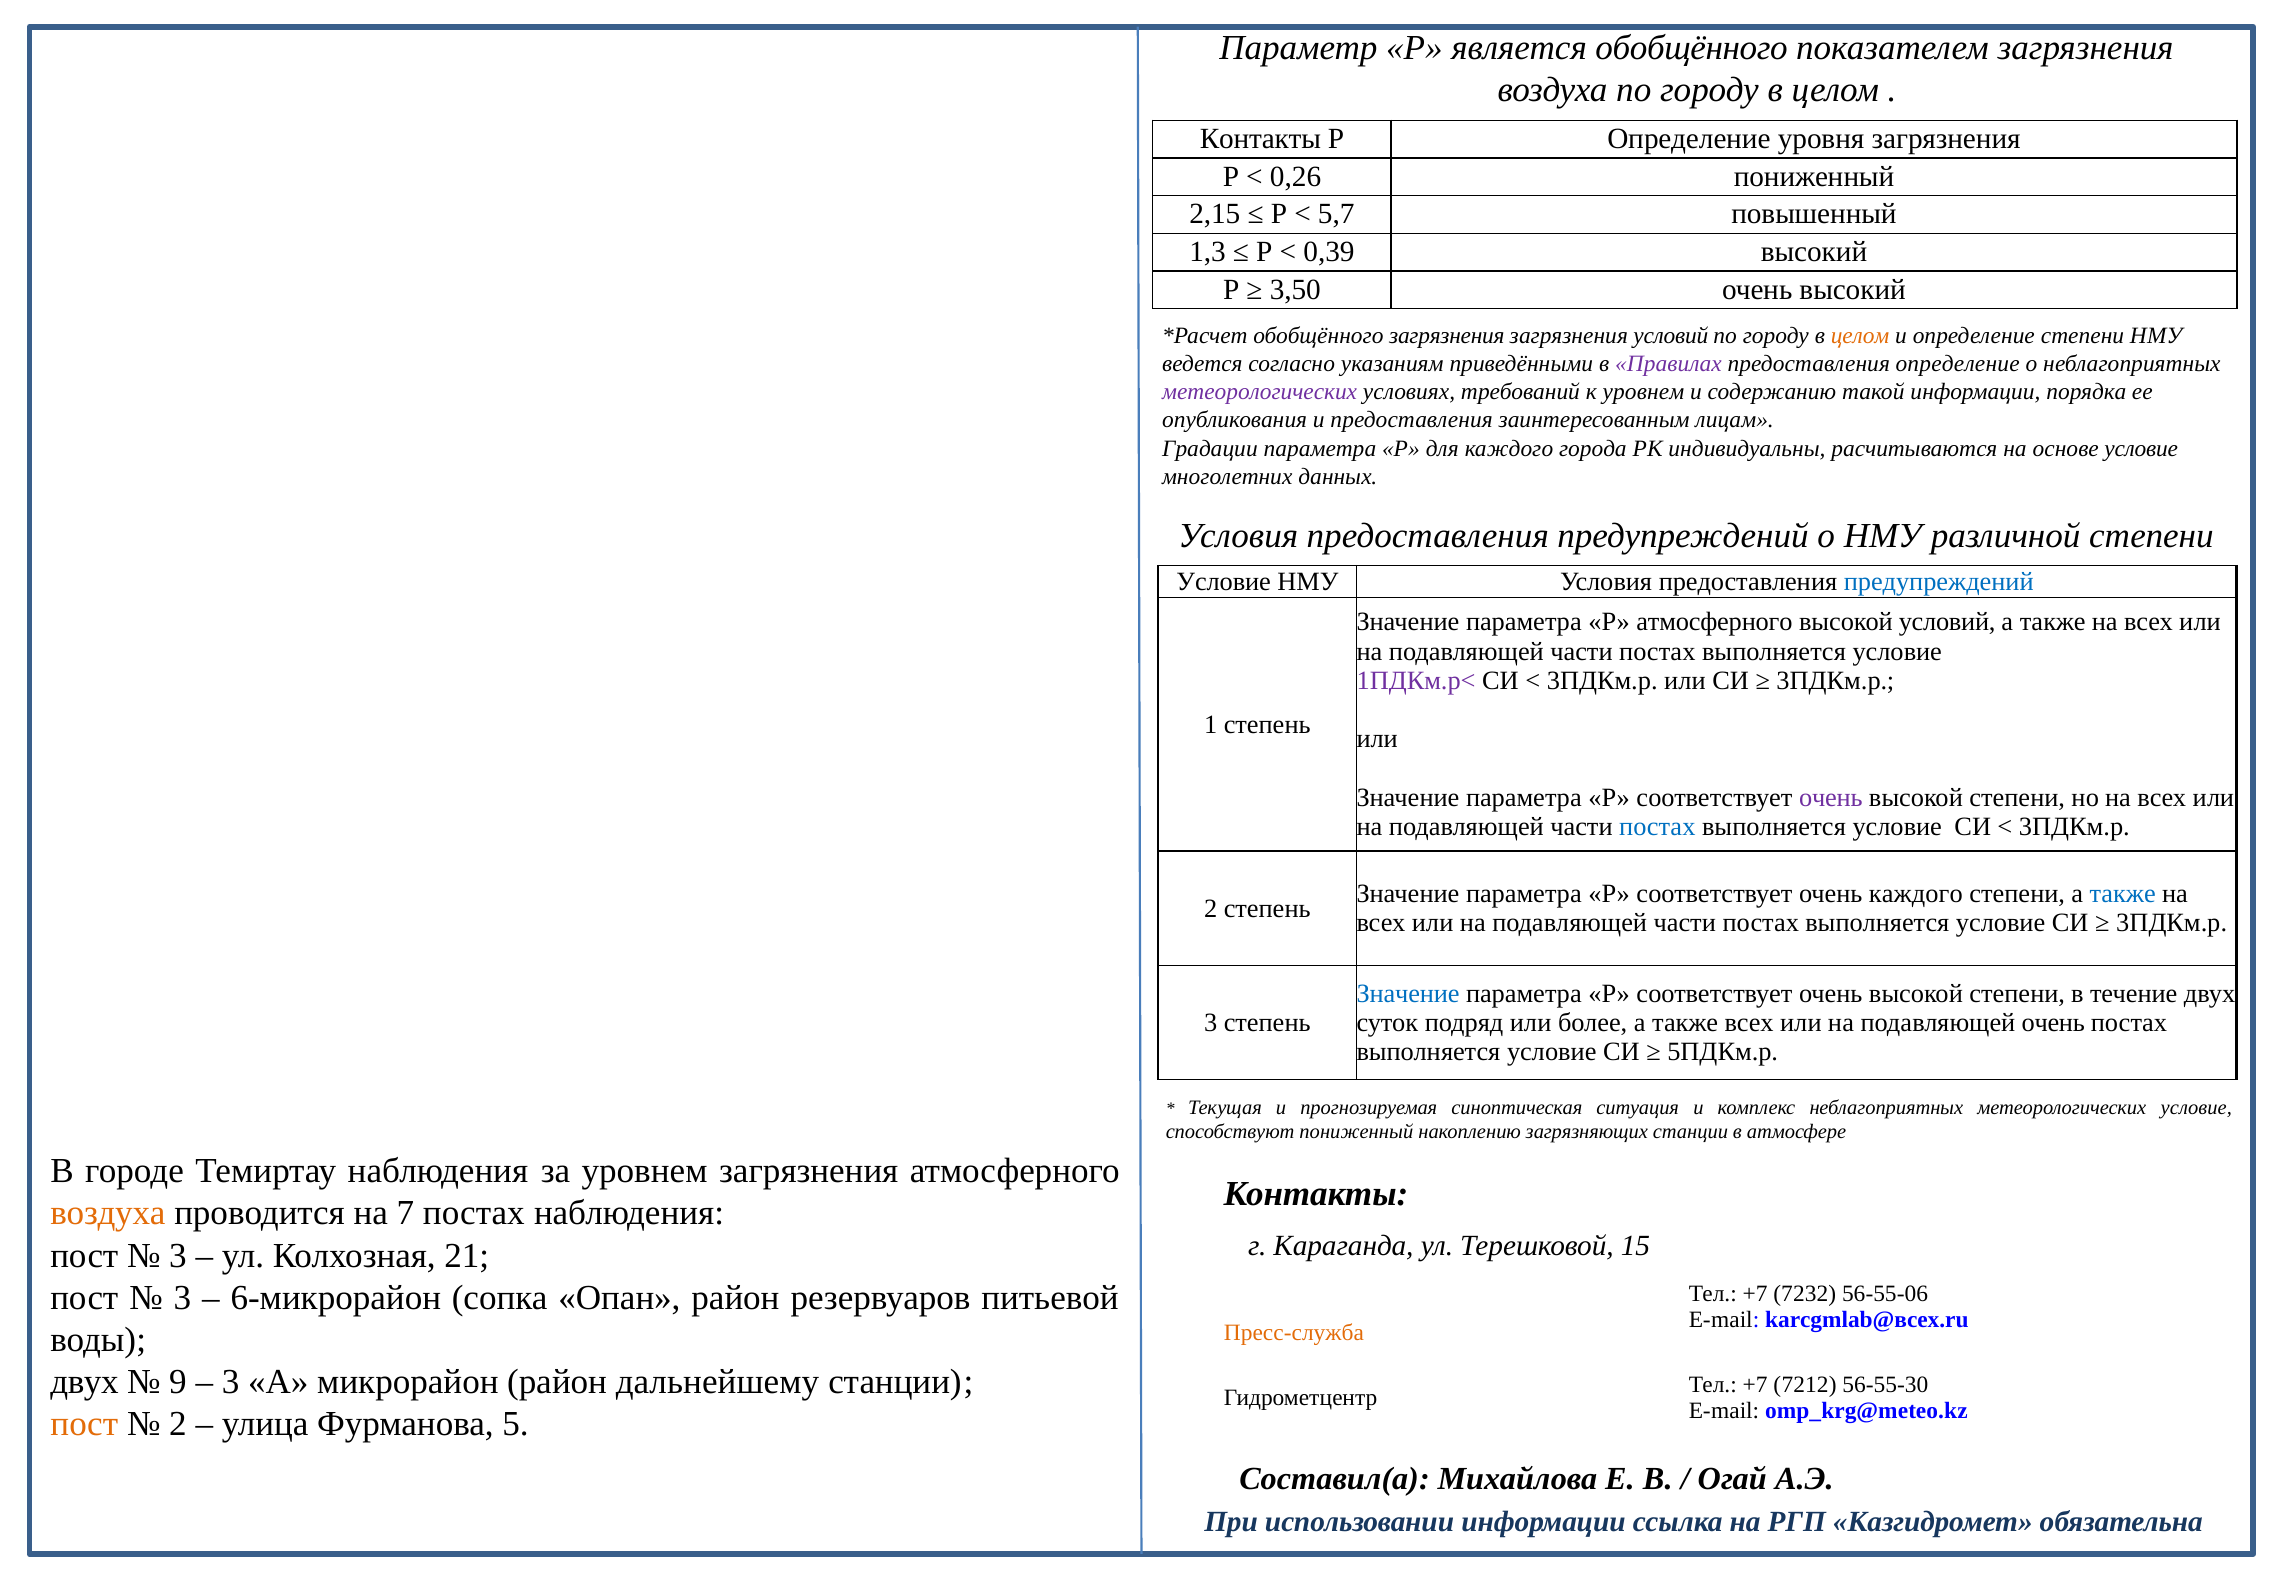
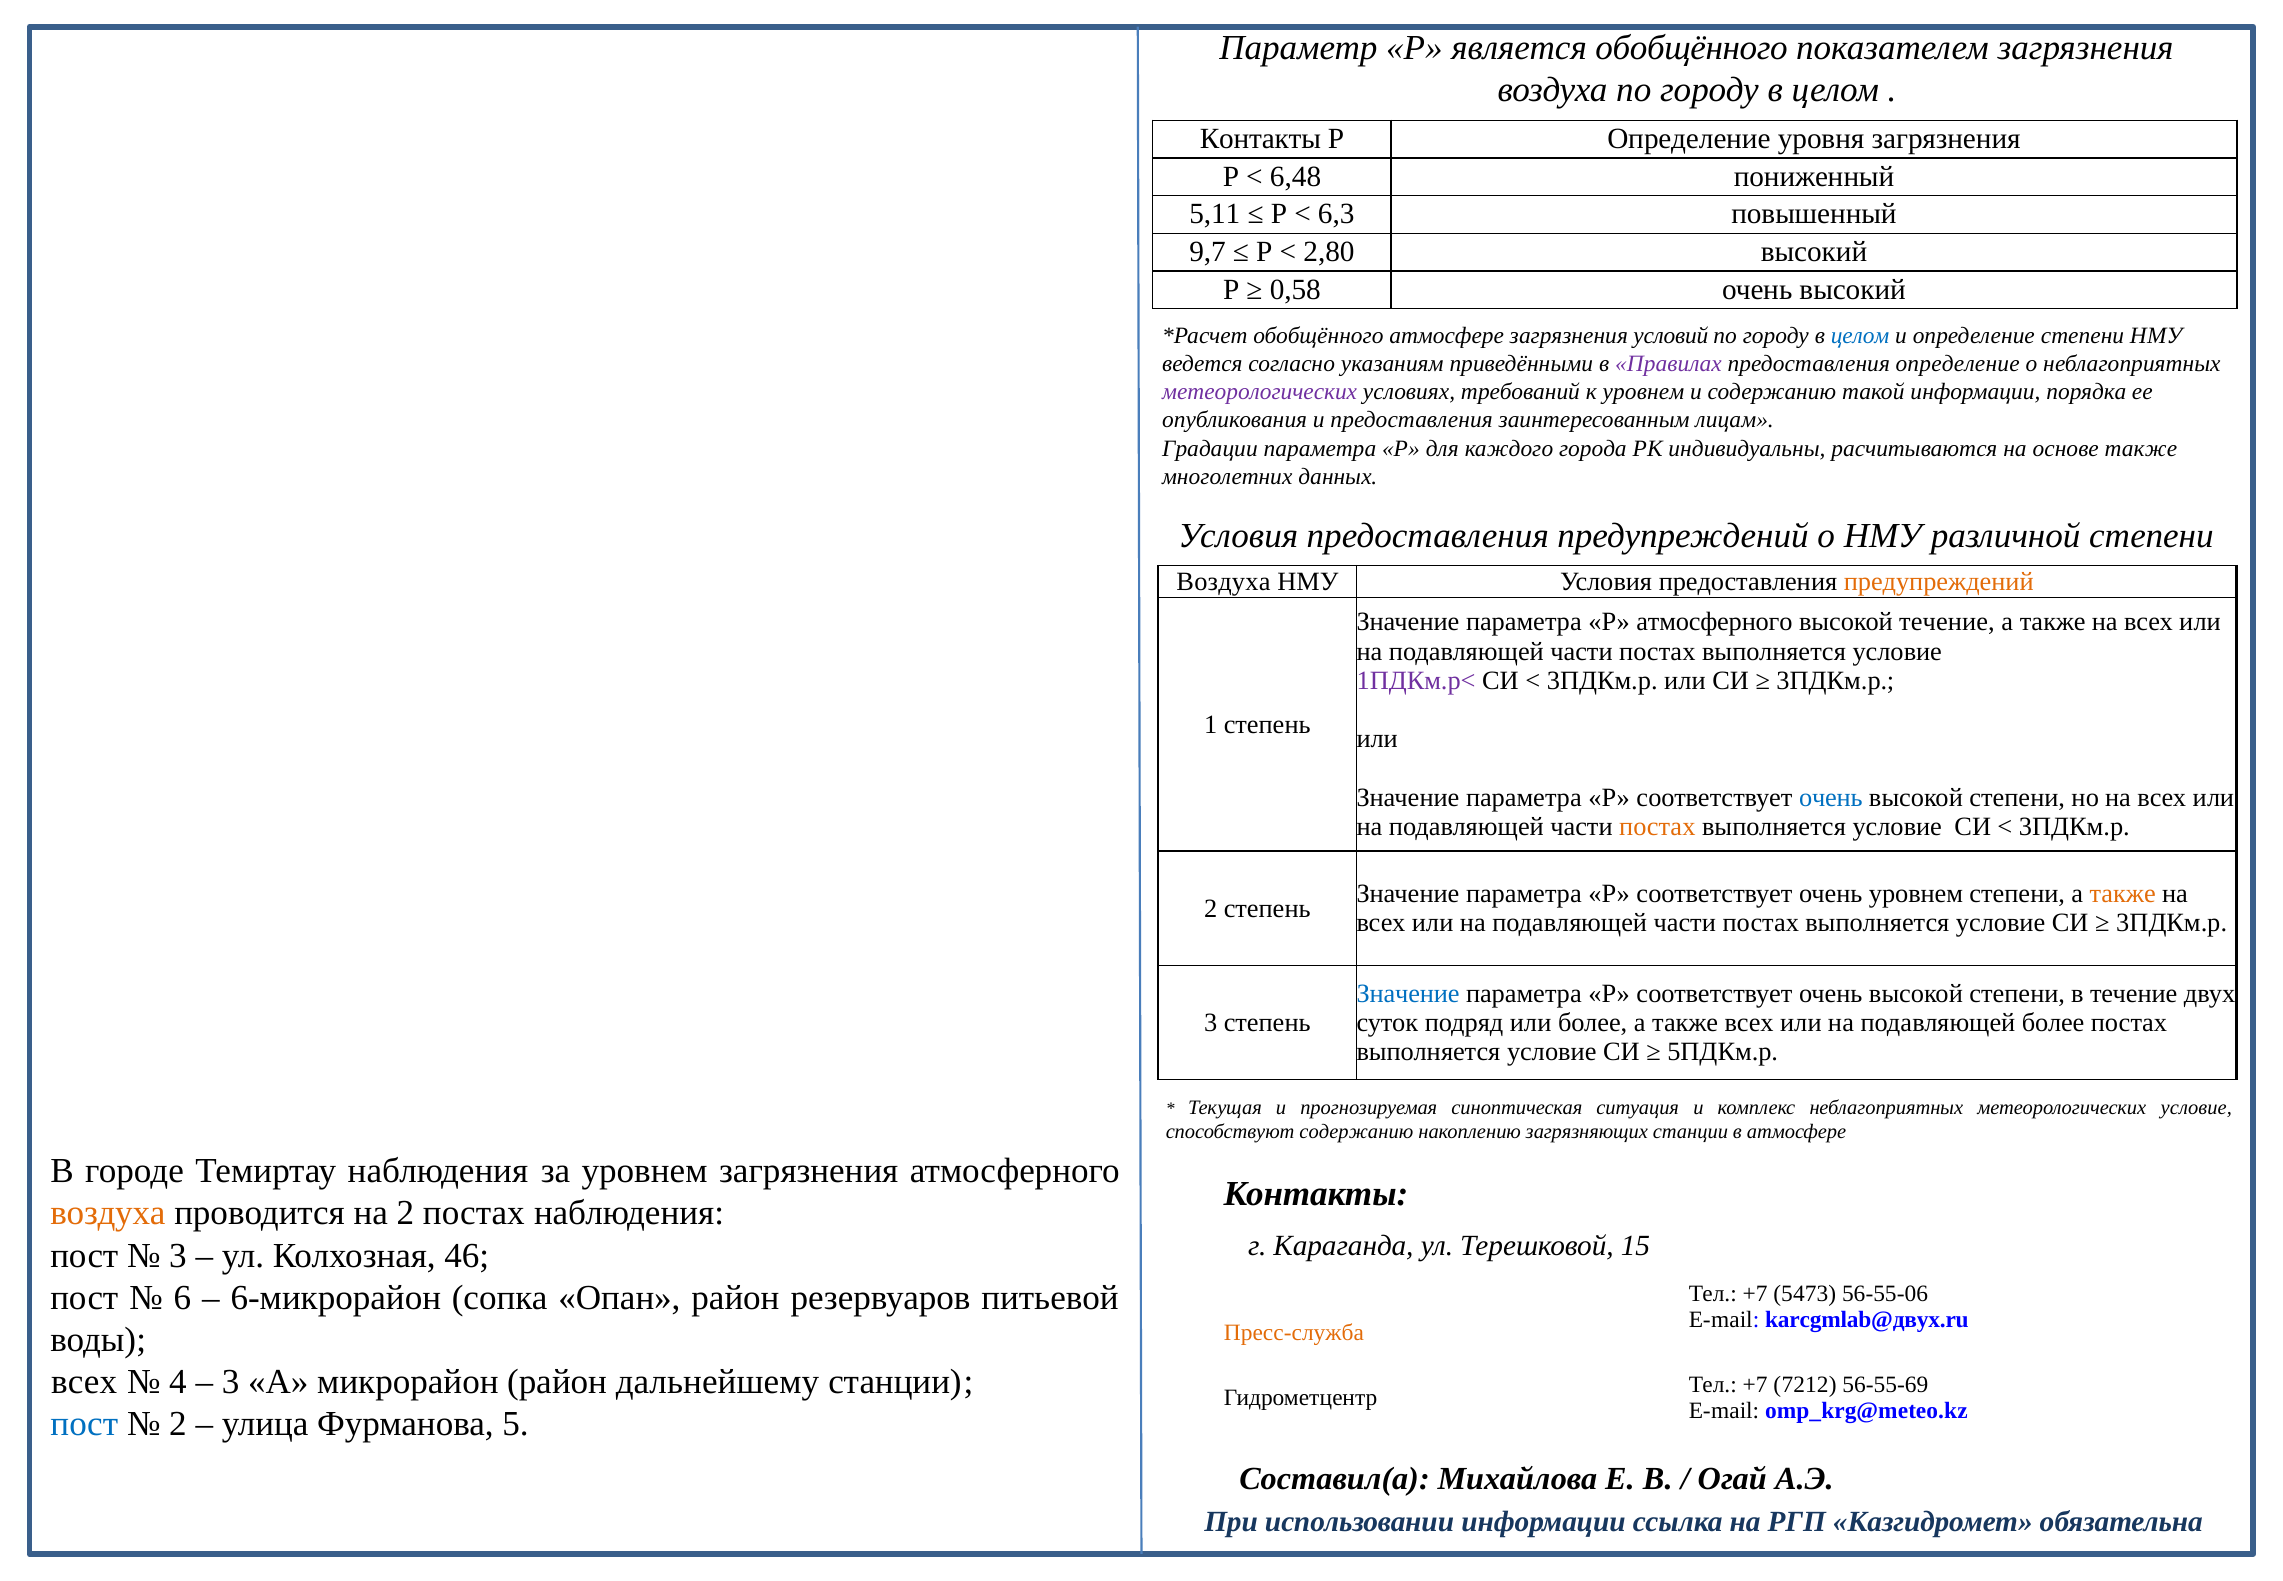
0,26: 0,26 -> 6,48
2,15: 2,15 -> 5,11
5,7: 5,7 -> 6,3
1,3: 1,3 -> 9,7
0,39: 0,39 -> 2,80
3,50: 3,50 -> 0,58
обобщённого загрязнения: загрязнения -> атмосфере
целом at (1860, 336) colour: orange -> blue
основе условие: условие -> также
Условие at (1224, 582): Условие -> Воздуха
предупреждений at (1939, 582) colour: blue -> orange
высокой условий: условий -> течение
очень at (1831, 797) colour: purple -> blue
постах at (1657, 826) colour: blue -> orange
очень каждого: каждого -> уровнем
также at (2123, 894) colour: blue -> orange
подавляющей очень: очень -> более
способствуют пониженный: пониженный -> содержанию
на 7: 7 -> 2
21: 21 -> 46
3 at (182, 1297): 3 -> 6
7232: 7232 -> 5473
karcgmlab@всех.ru: karcgmlab@всех.ru -> karcgmlab@двух.ru
двух at (84, 1382): двух -> всех
9: 9 -> 4
56-55-30: 56-55-30 -> 56-55-69
пост at (84, 1424) colour: orange -> blue
